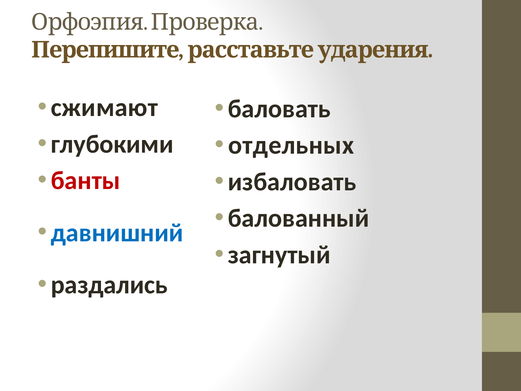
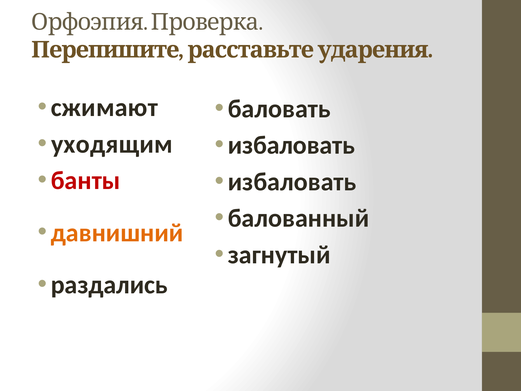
глубокими: глубокими -> уходящим
отдельных at (291, 145): отдельных -> избаловать
давнишний colour: blue -> orange
